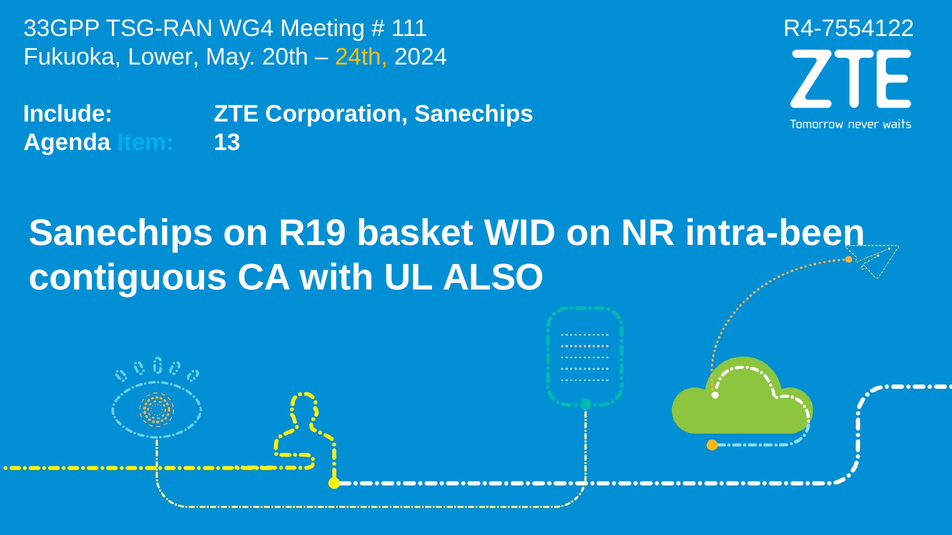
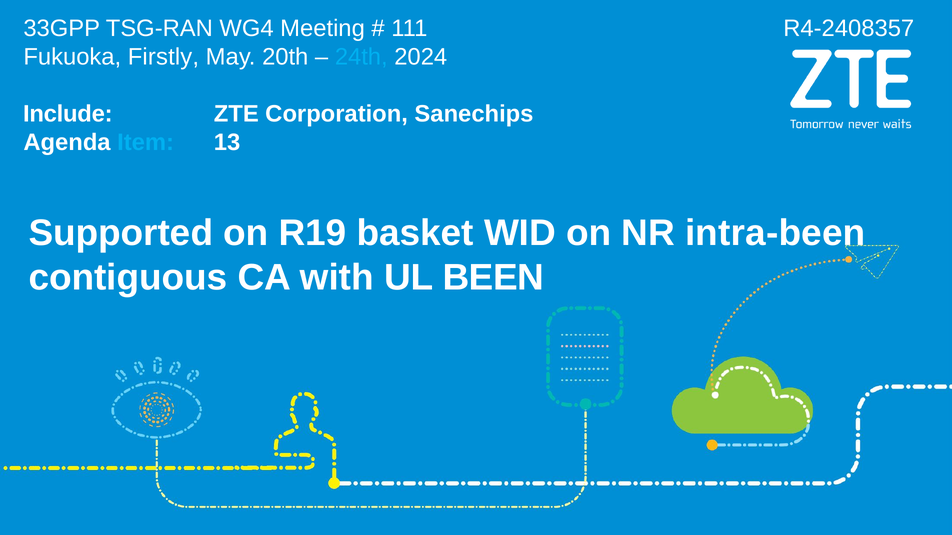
R4-7554122: R4-7554122 -> R4-2408357
Lower: Lower -> Firstly
24th colour: yellow -> light blue
Sanechips at (121, 234): Sanechips -> Supported
ALSO: ALSO -> BEEN
